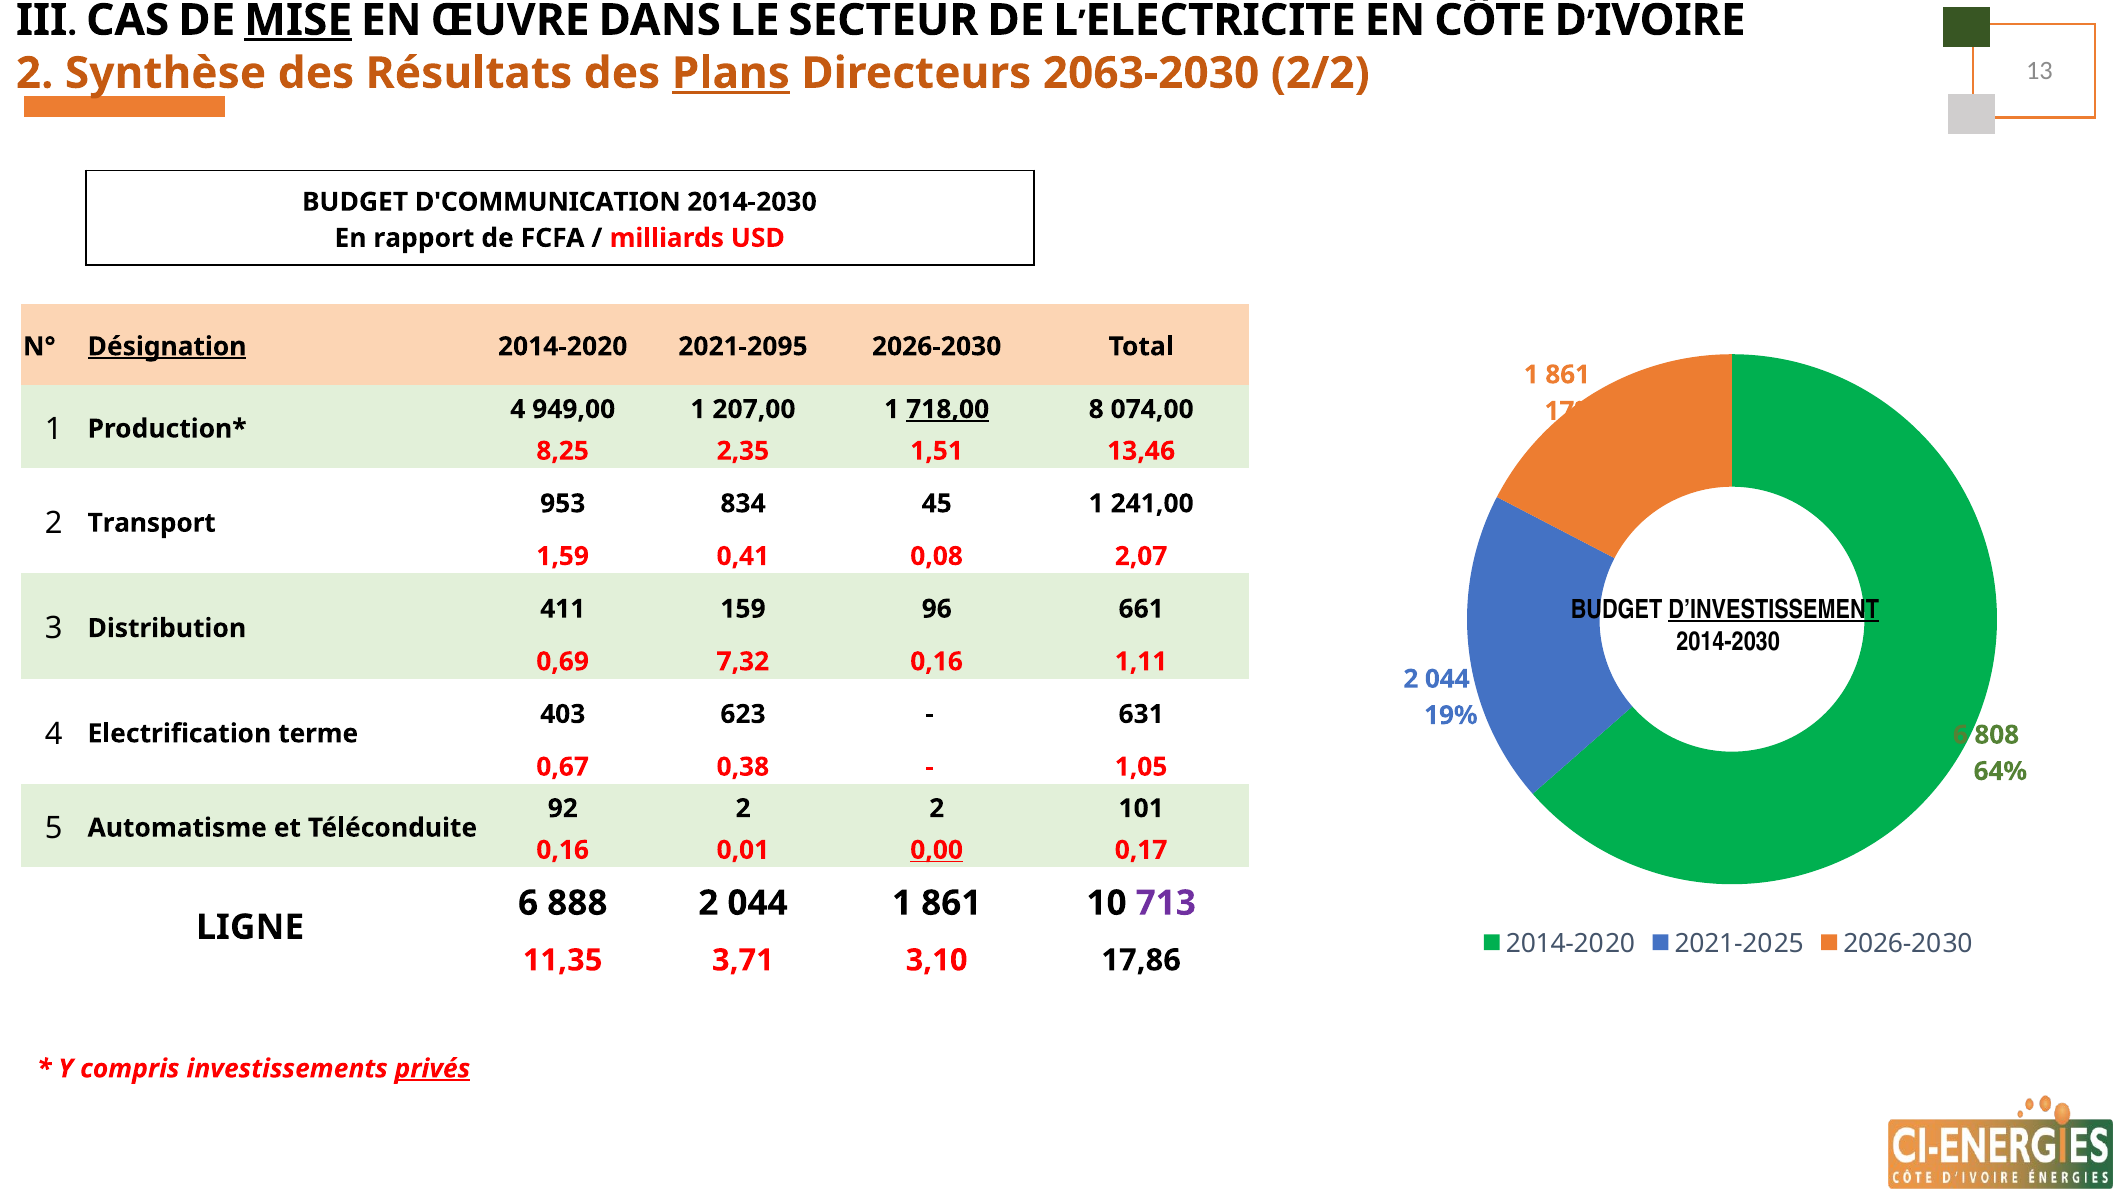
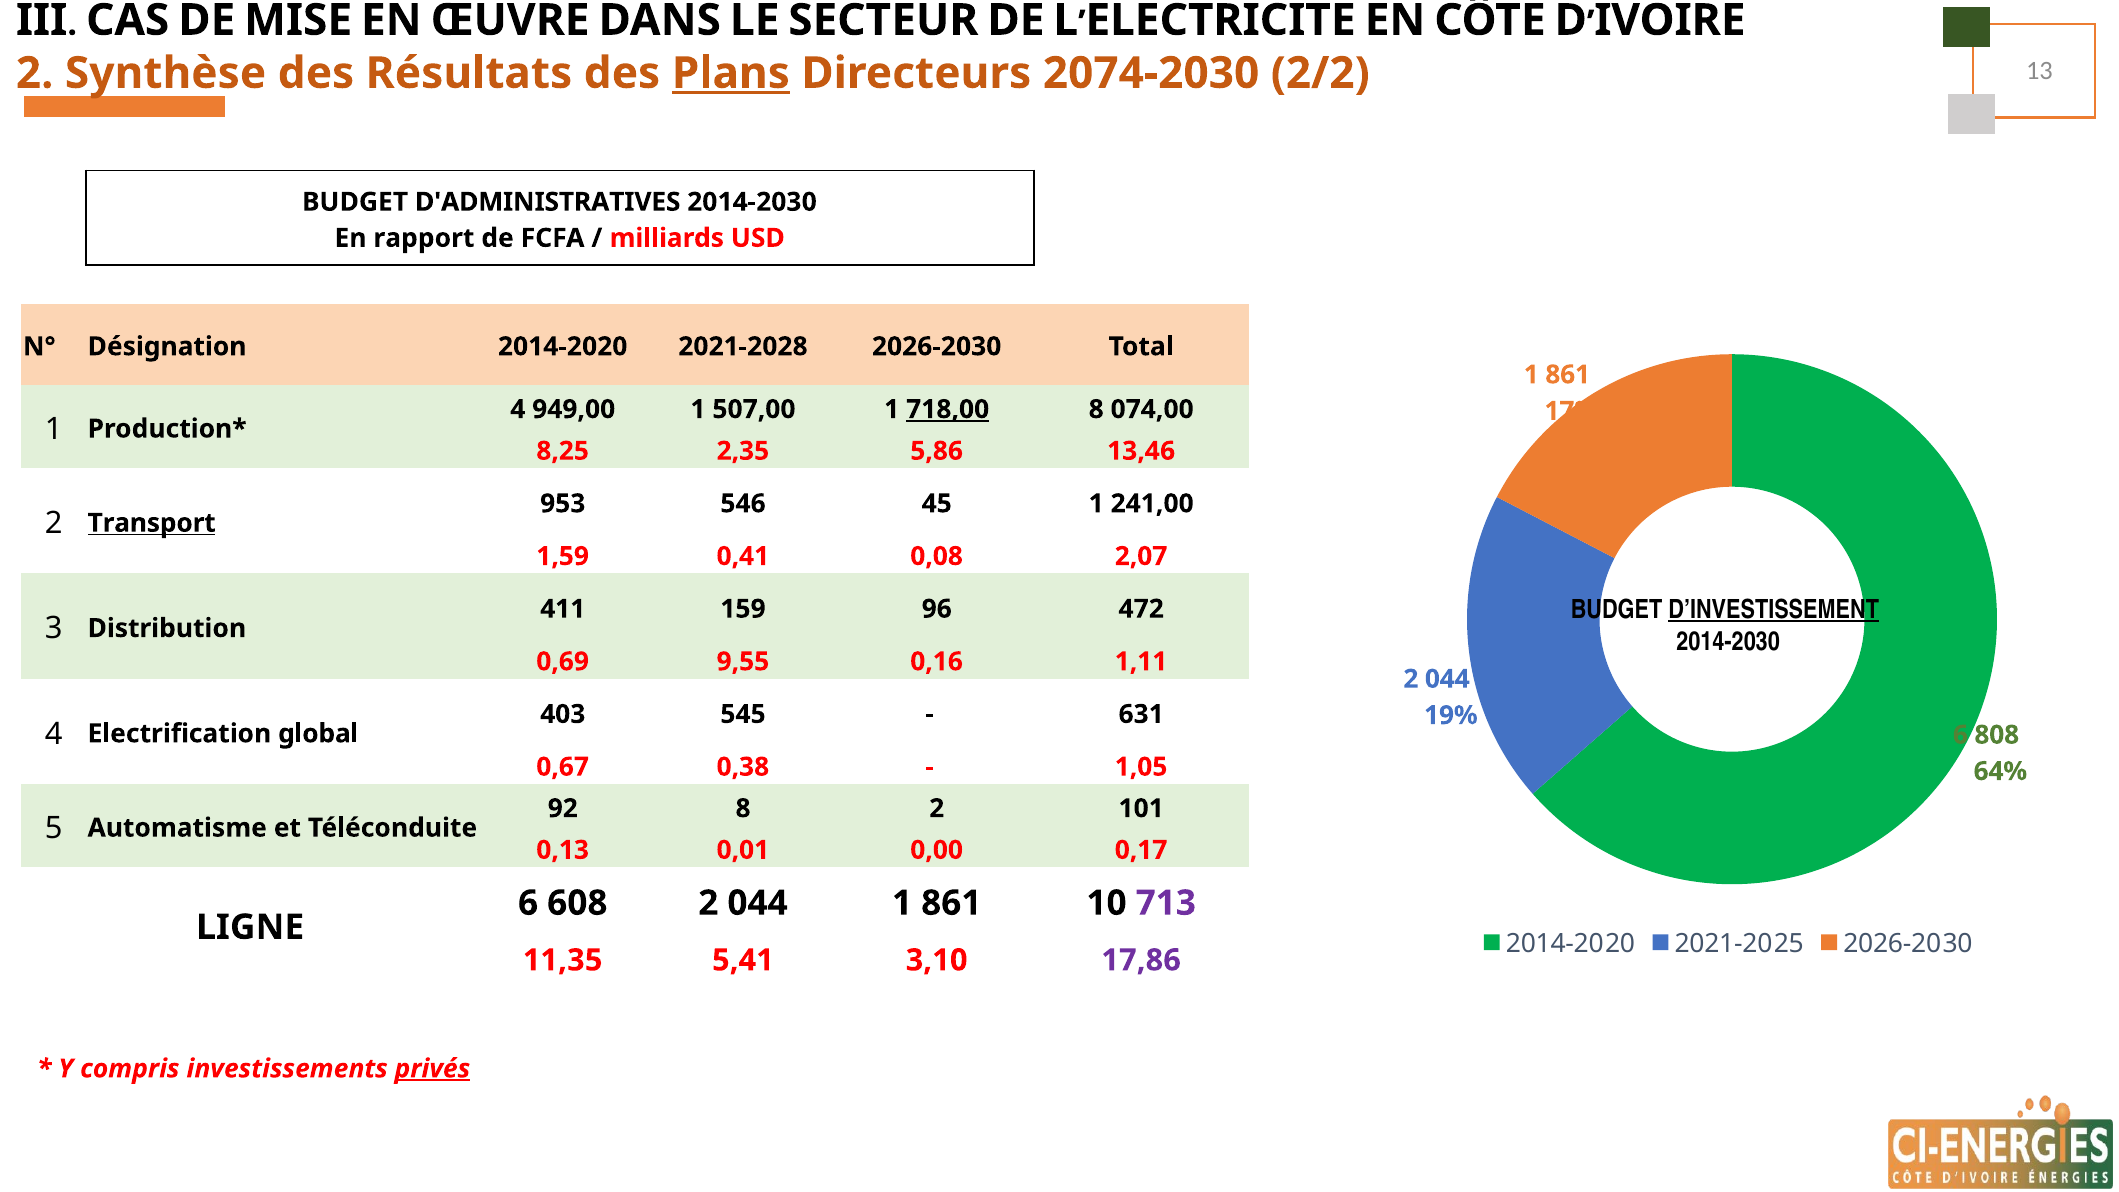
MISE underline: present -> none
2063-2030: 2063-2030 -> 2074-2030
D'COMMUNICATION: D'COMMUNICATION -> D'ADMINISTRATIVES
Désignation underline: present -> none
2021-2095: 2021-2095 -> 2021-2028
207,00: 207,00 -> 507,00
1,51: 1,51 -> 5,86
834: 834 -> 546
Transport underline: none -> present
661: 661 -> 472
7,32: 7,32 -> 9,55
623: 623 -> 545
terme: terme -> global
92 2: 2 -> 8
0,16 at (563, 850): 0,16 -> 0,13
0,00 underline: present -> none
888: 888 -> 608
3,71: 3,71 -> 5,41
17,86 colour: black -> purple
